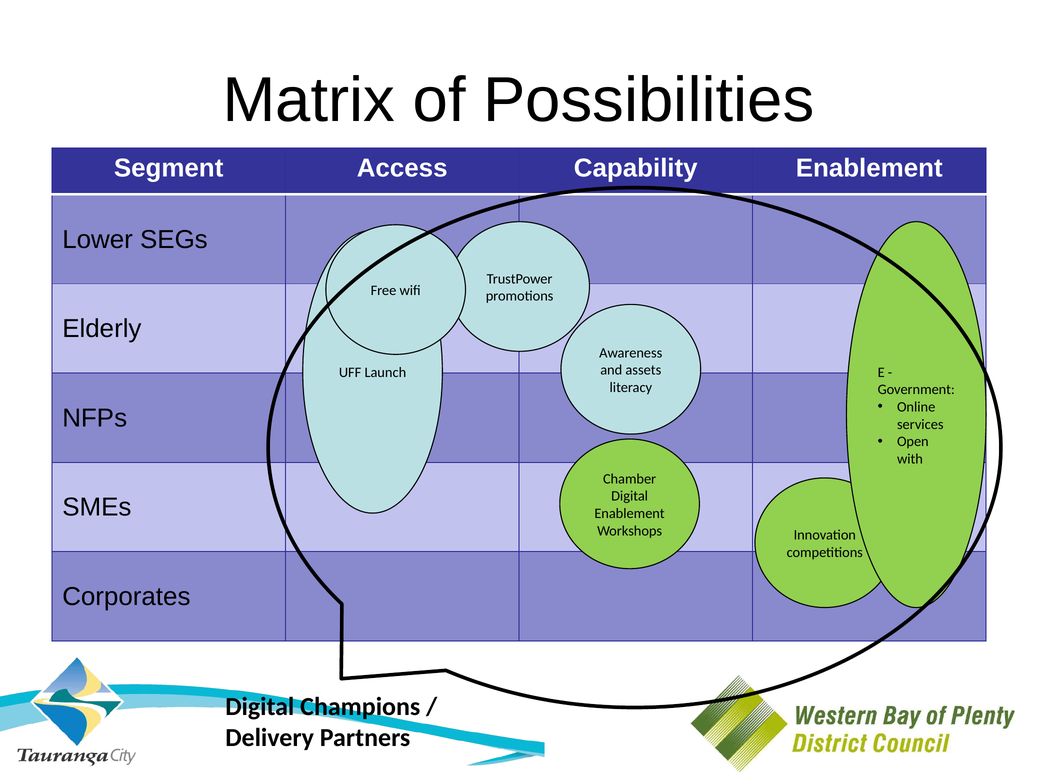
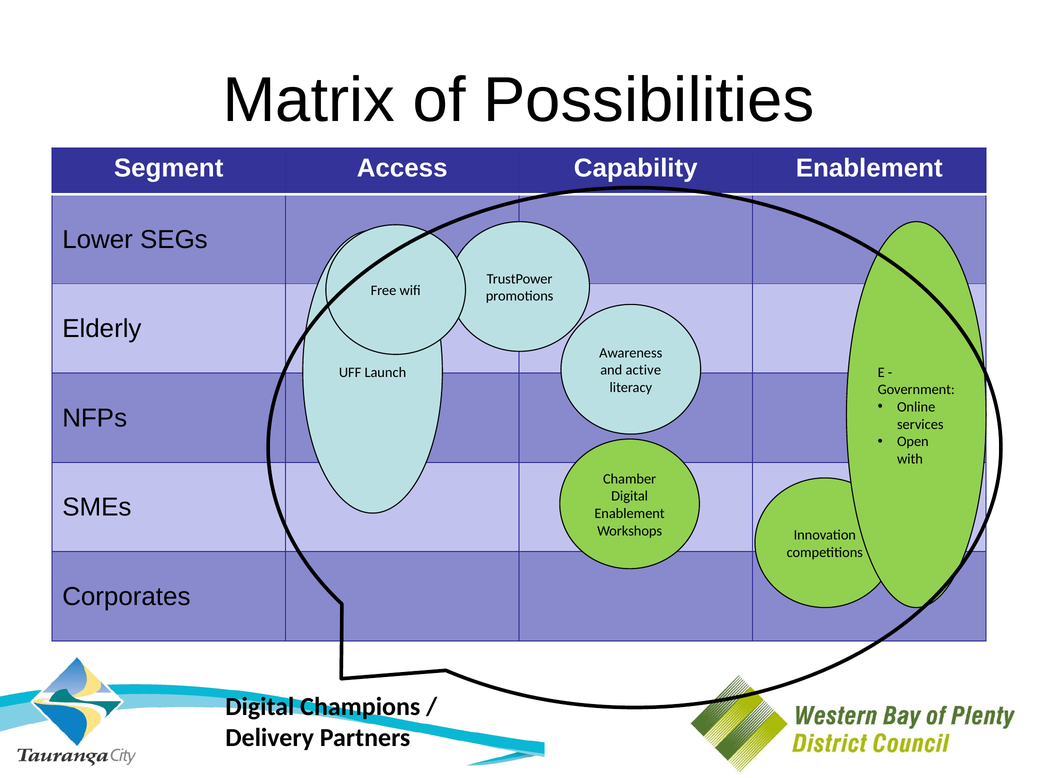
assets: assets -> active
